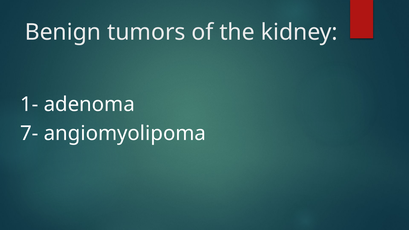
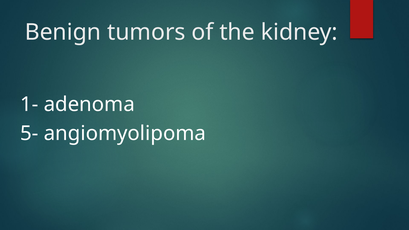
7-: 7- -> 5-
